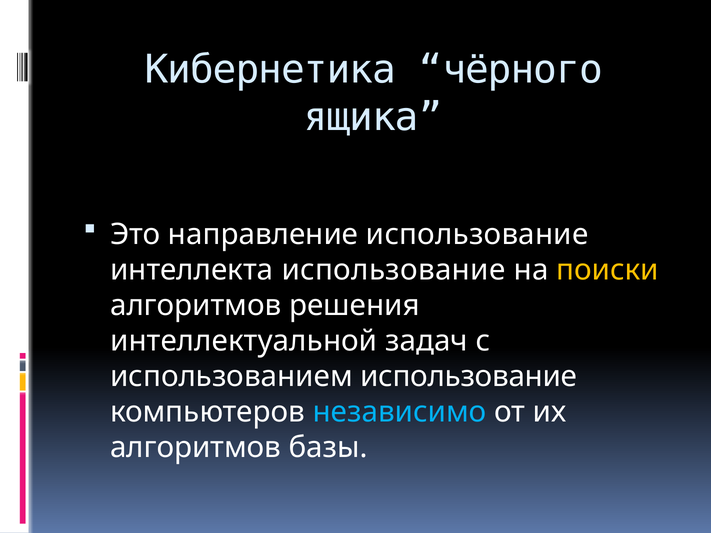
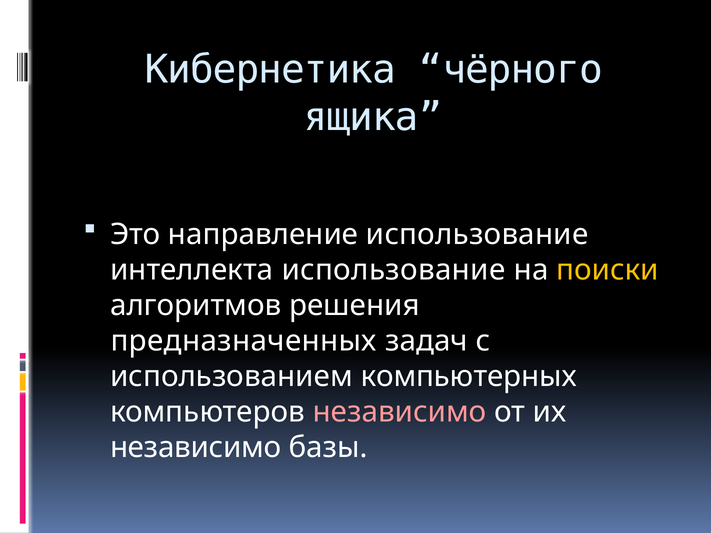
интеллектуальной: интеллектуальной -> предназначенных
использованием использование: использование -> компьютерных
независимо at (400, 412) colour: light blue -> pink
алгоритмов at (196, 448): алгоритмов -> независимо
